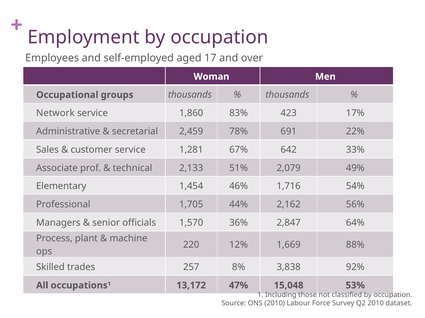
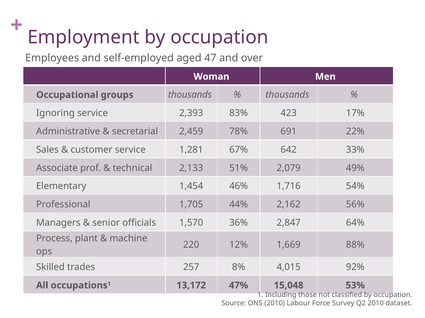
17: 17 -> 47
Network: Network -> Ignoring
1,860: 1,860 -> 2,393
3,838: 3,838 -> 4,015
